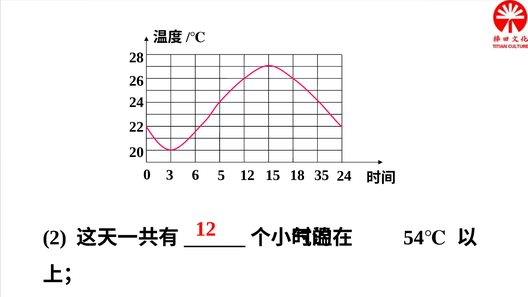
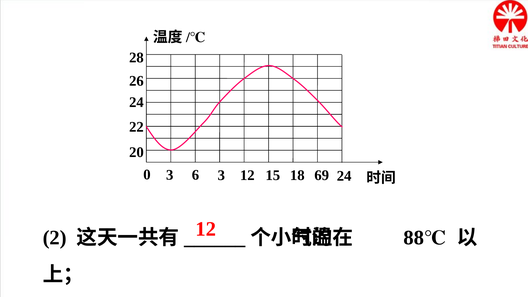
6 5: 5 -> 3
35: 35 -> 69
54: 54 -> 88
